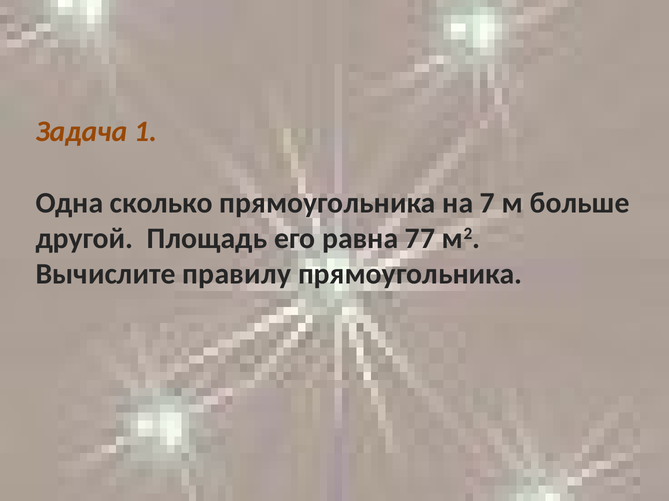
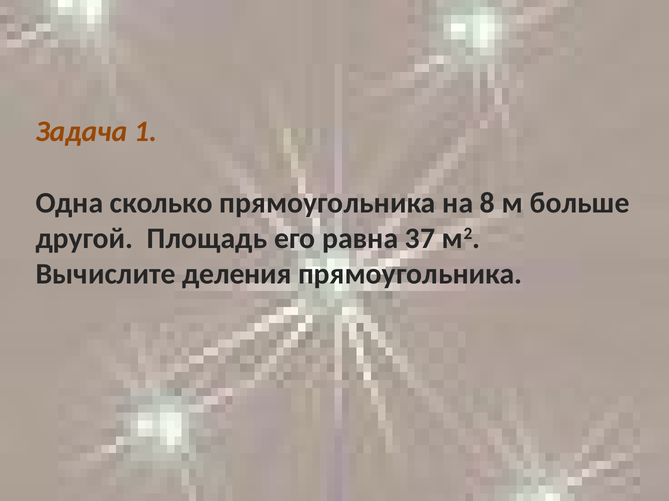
7: 7 -> 8
77: 77 -> 37
правилу: правилу -> деления
